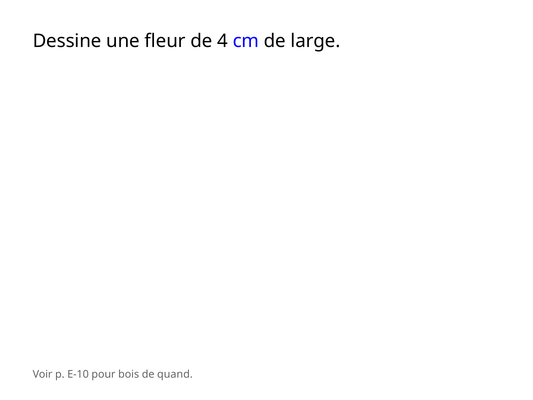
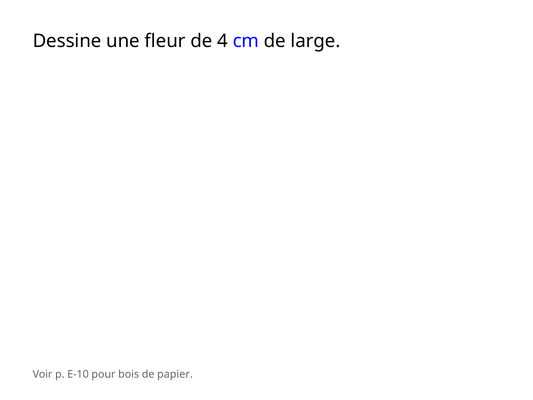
quand: quand -> papier
